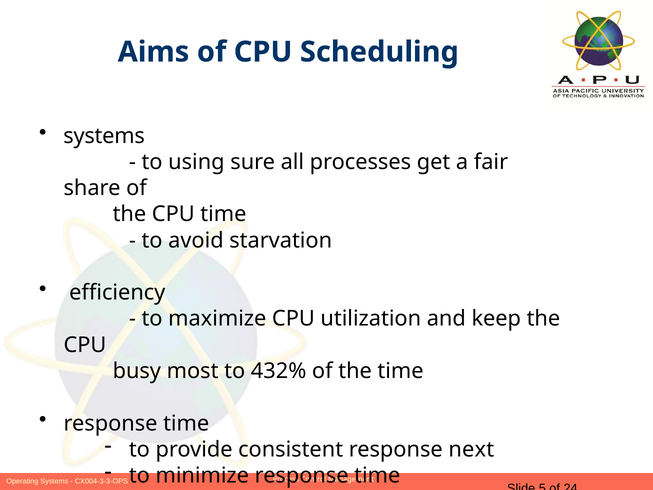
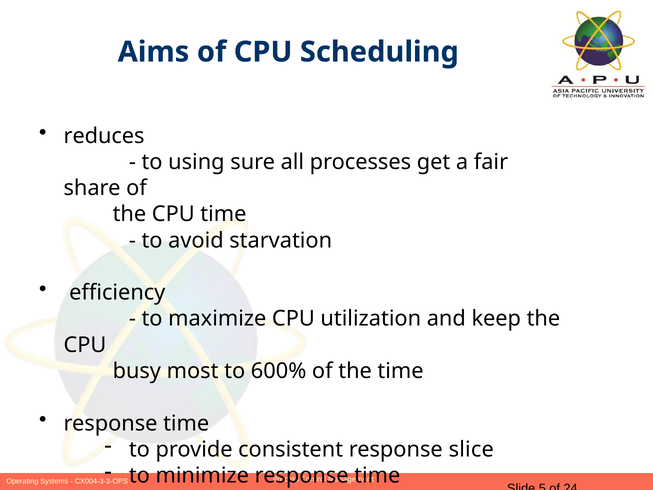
systems at (104, 136): systems -> reduces
432%: 432% -> 600%
next: next -> slice
